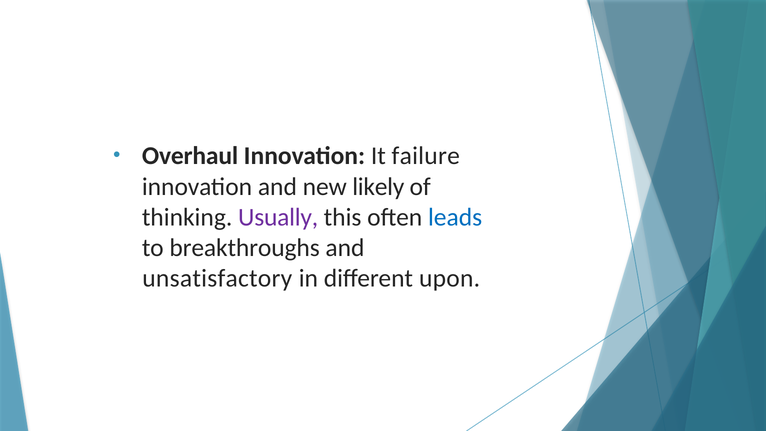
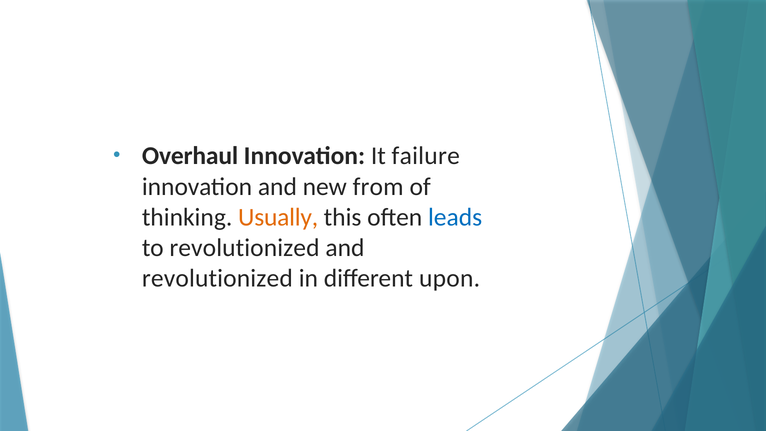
likely: likely -> from
Usually colour: purple -> orange
to breakthroughs: breakthroughs -> revolutionized
unsatisfactory at (217, 278): unsatisfactory -> revolutionized
